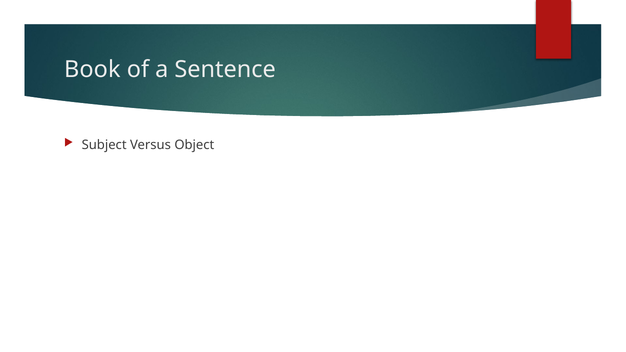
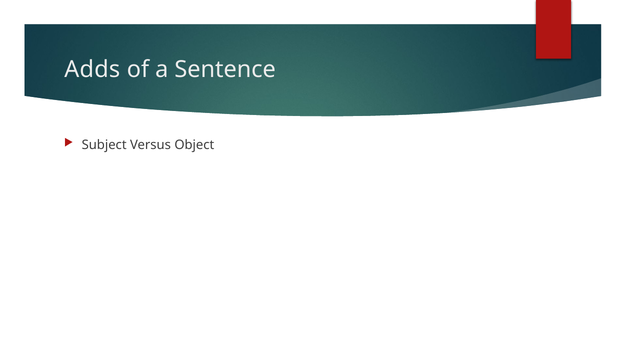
Book: Book -> Adds
